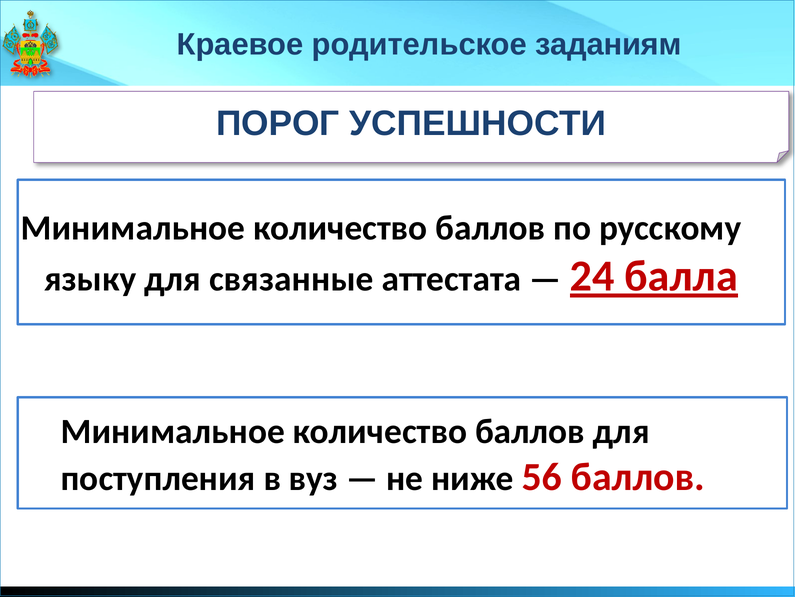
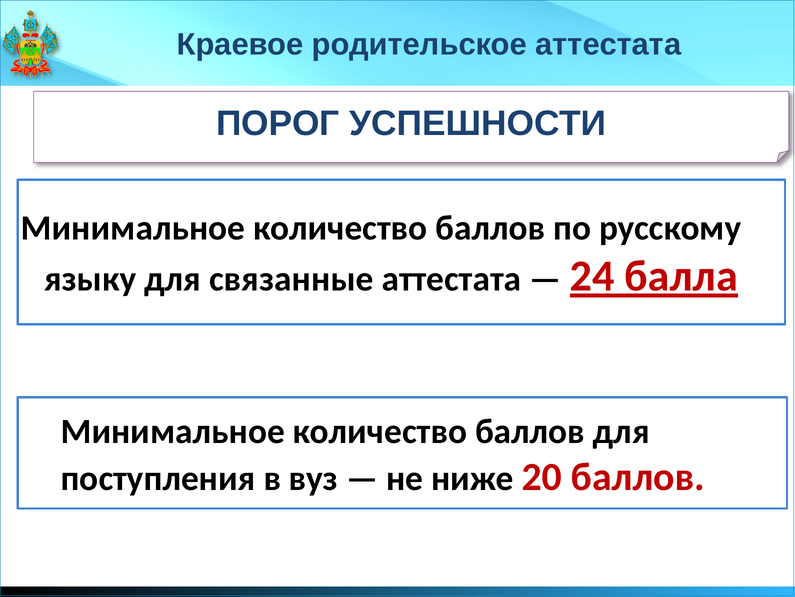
родительское заданиям: заданиям -> аттестата
56: 56 -> 20
